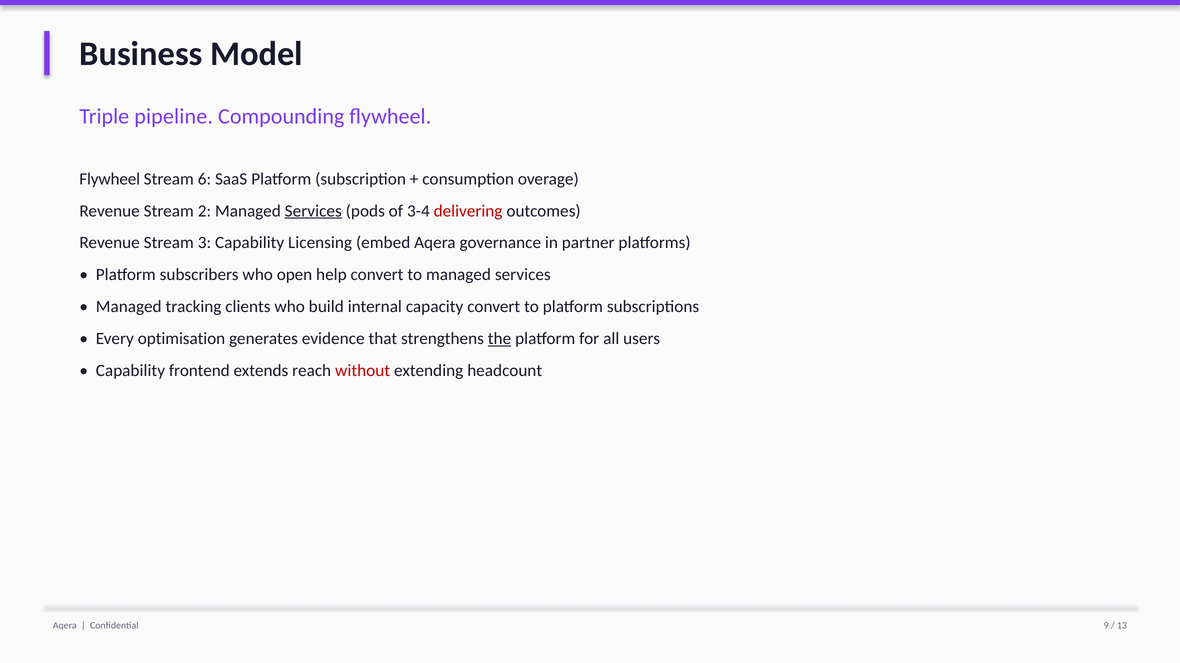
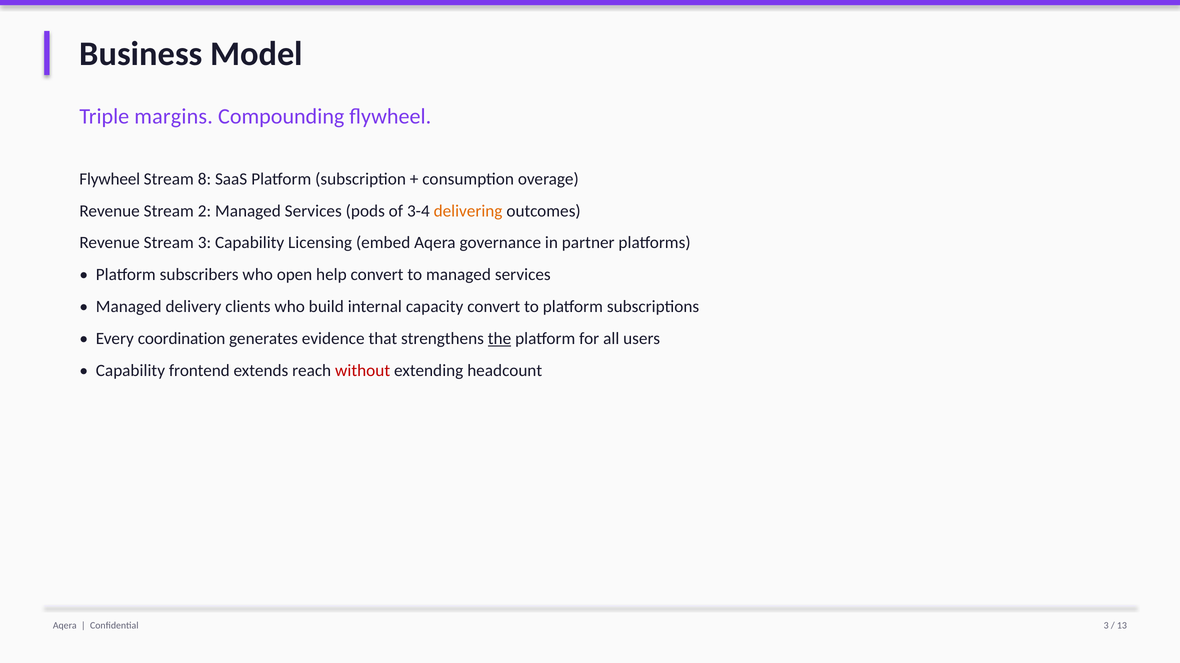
pipeline: pipeline -> margins
6: 6 -> 8
Services at (313, 211) underline: present -> none
delivering colour: red -> orange
tracking: tracking -> delivery
optimisation: optimisation -> coordination
Confidential 9: 9 -> 3
